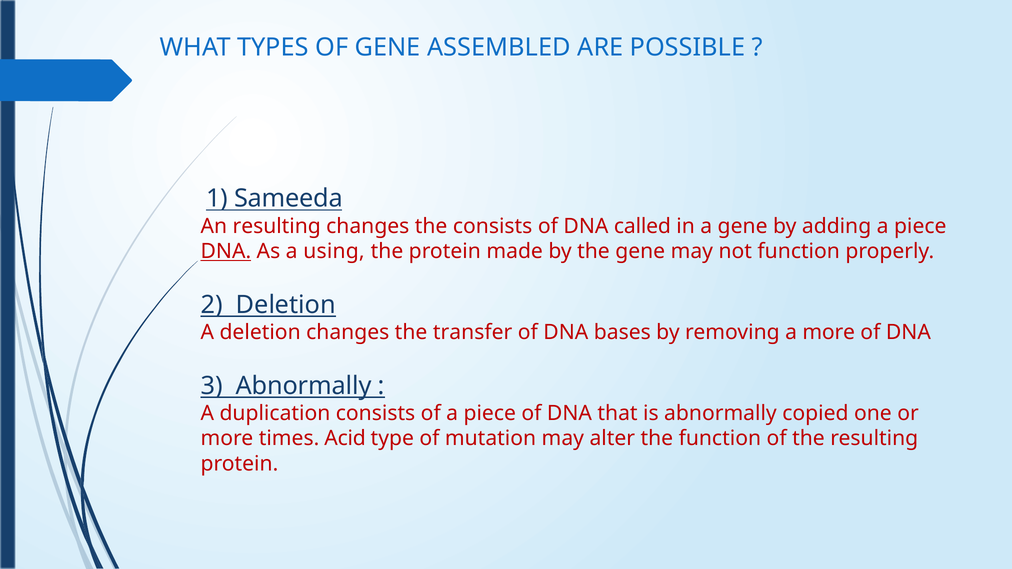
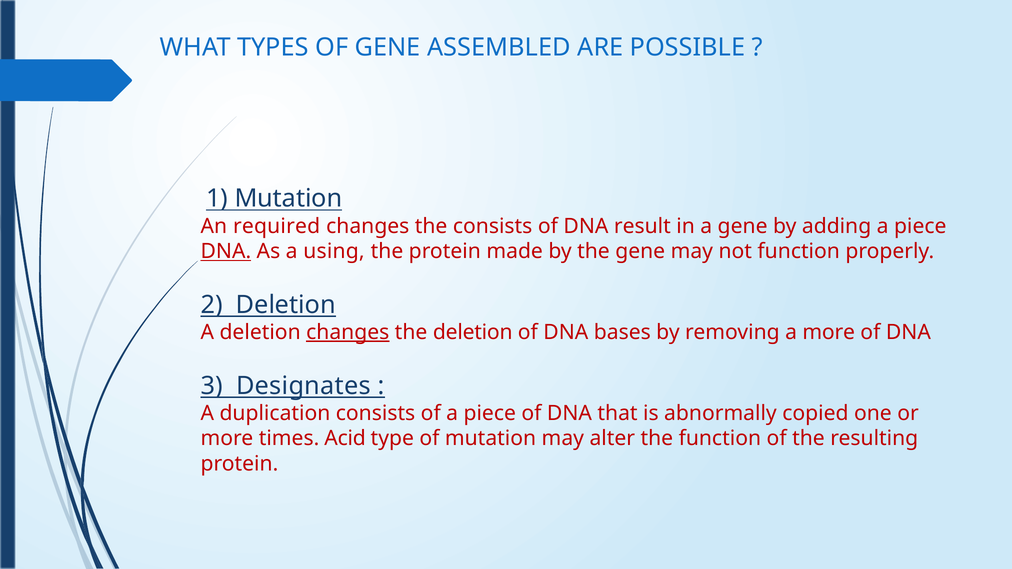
1 Sameeda: Sameeda -> Mutation
An resulting: resulting -> required
called: called -> result
changes at (348, 332) underline: none -> present
the transfer: transfer -> deletion
3 Abnormally: Abnormally -> Designates
